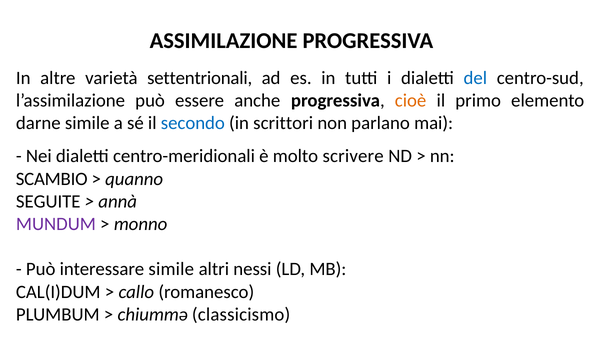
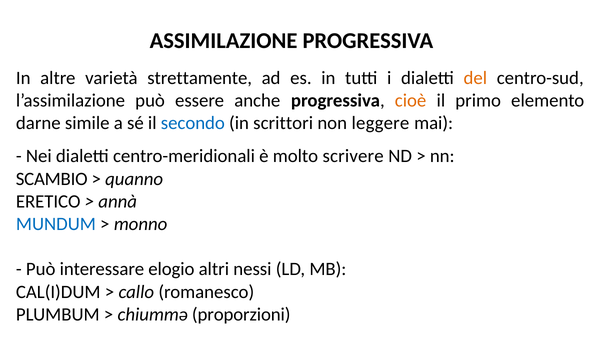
settentrionali: settentrionali -> strettamente
del colour: blue -> orange
parlano: parlano -> leggere
SEGUITE: SEGUITE -> ERETICO
MUNDUM colour: purple -> blue
interessare simile: simile -> elogio
classicismo: classicismo -> proporzioni
